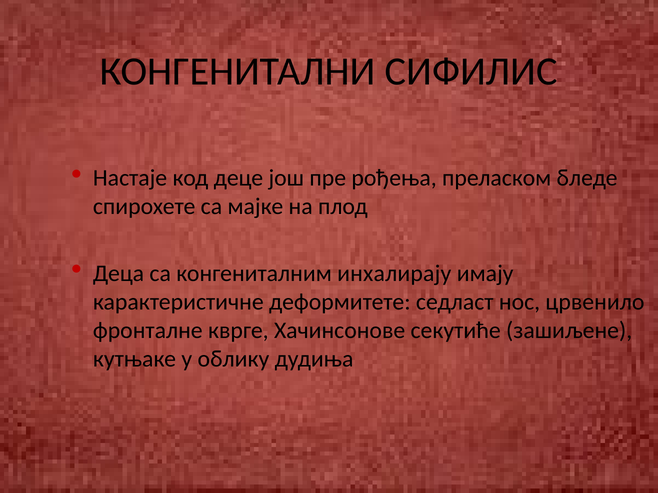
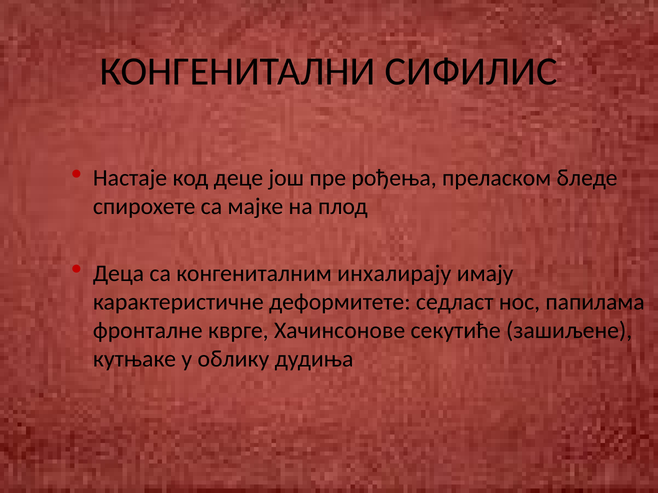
црвенило: црвенило -> папилама
